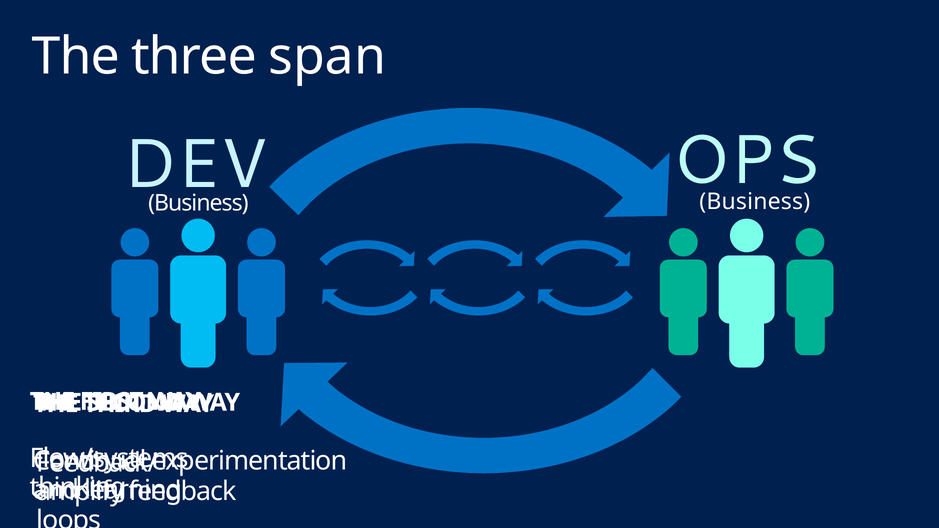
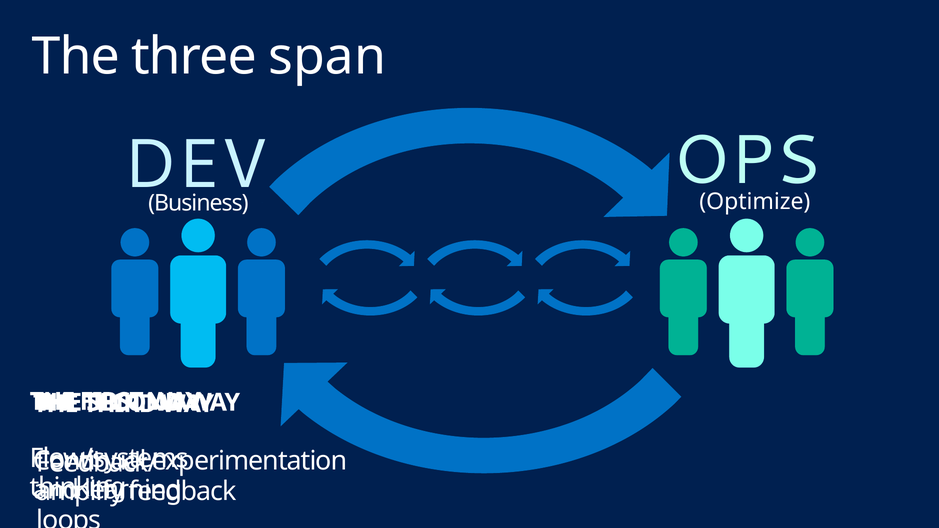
Business at (755, 201): Business -> Optimize
